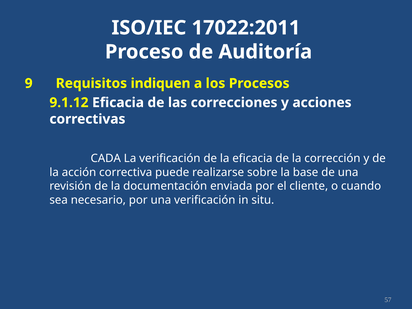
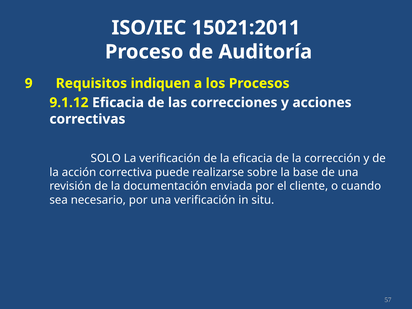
17022:2011: 17022:2011 -> 15021:2011
CADA: CADA -> SOLO
